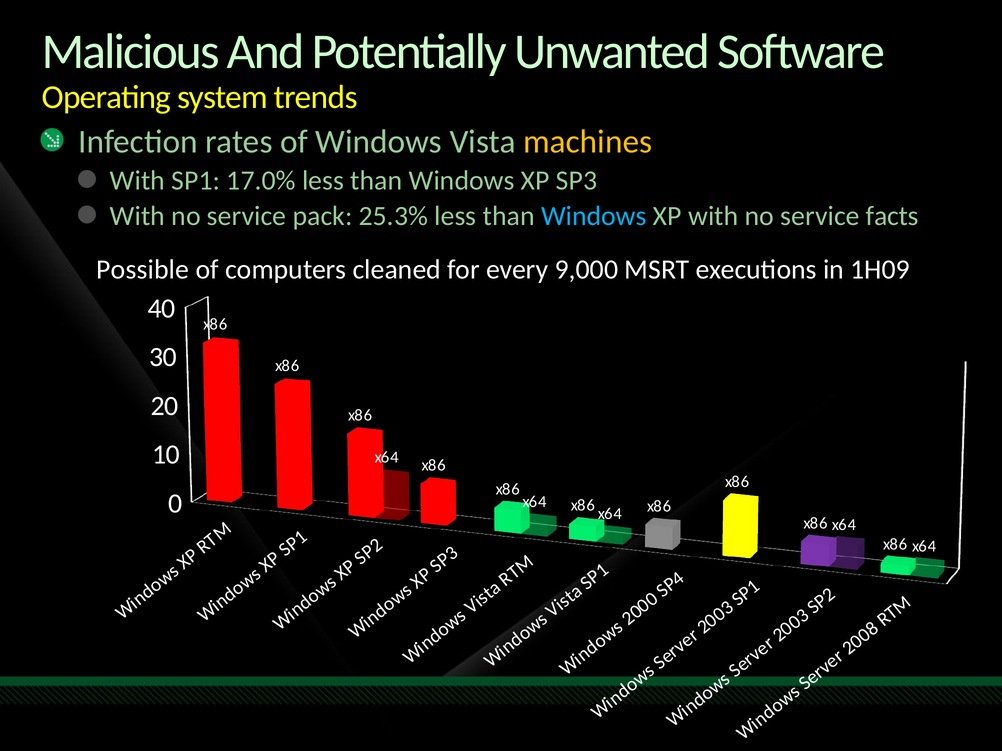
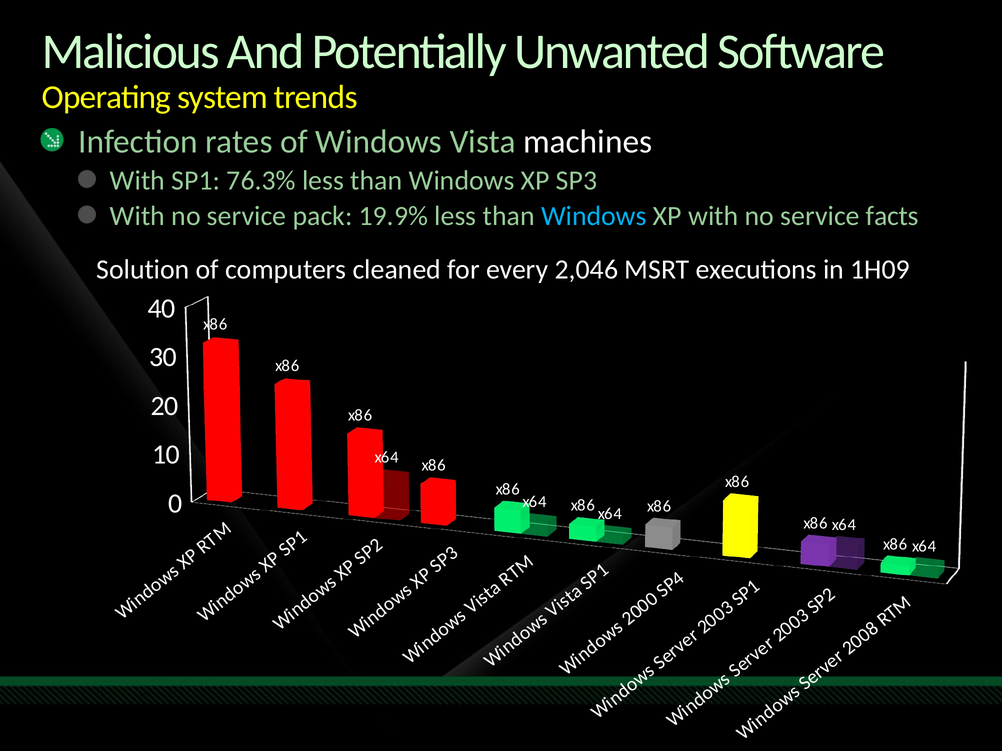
machines colour: yellow -> white
17.0%: 17.0% -> 76.3%
25.3%: 25.3% -> 19.9%
Possible: Possible -> Solution
9,000: 9,000 -> 2,046
